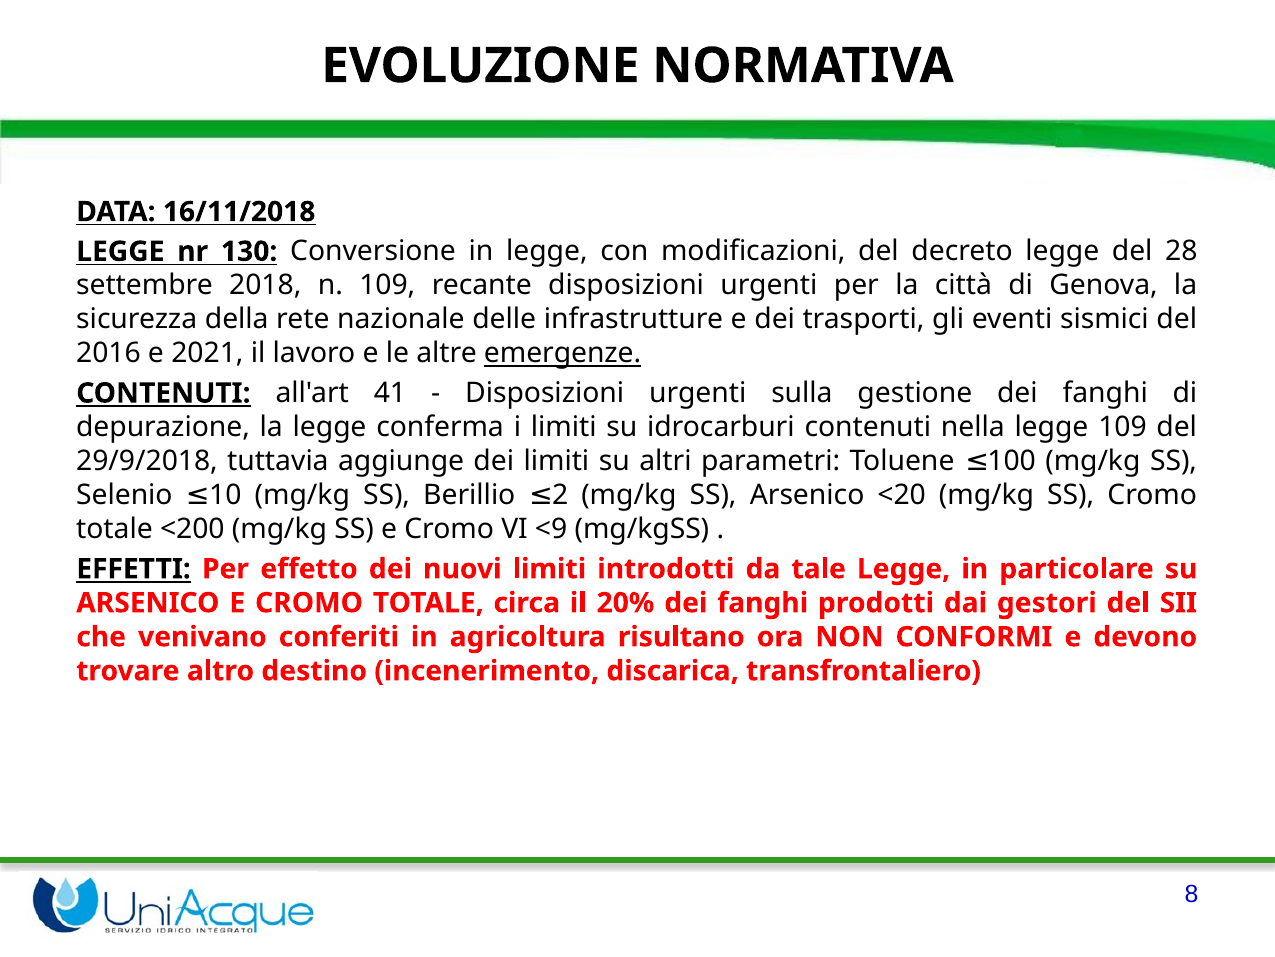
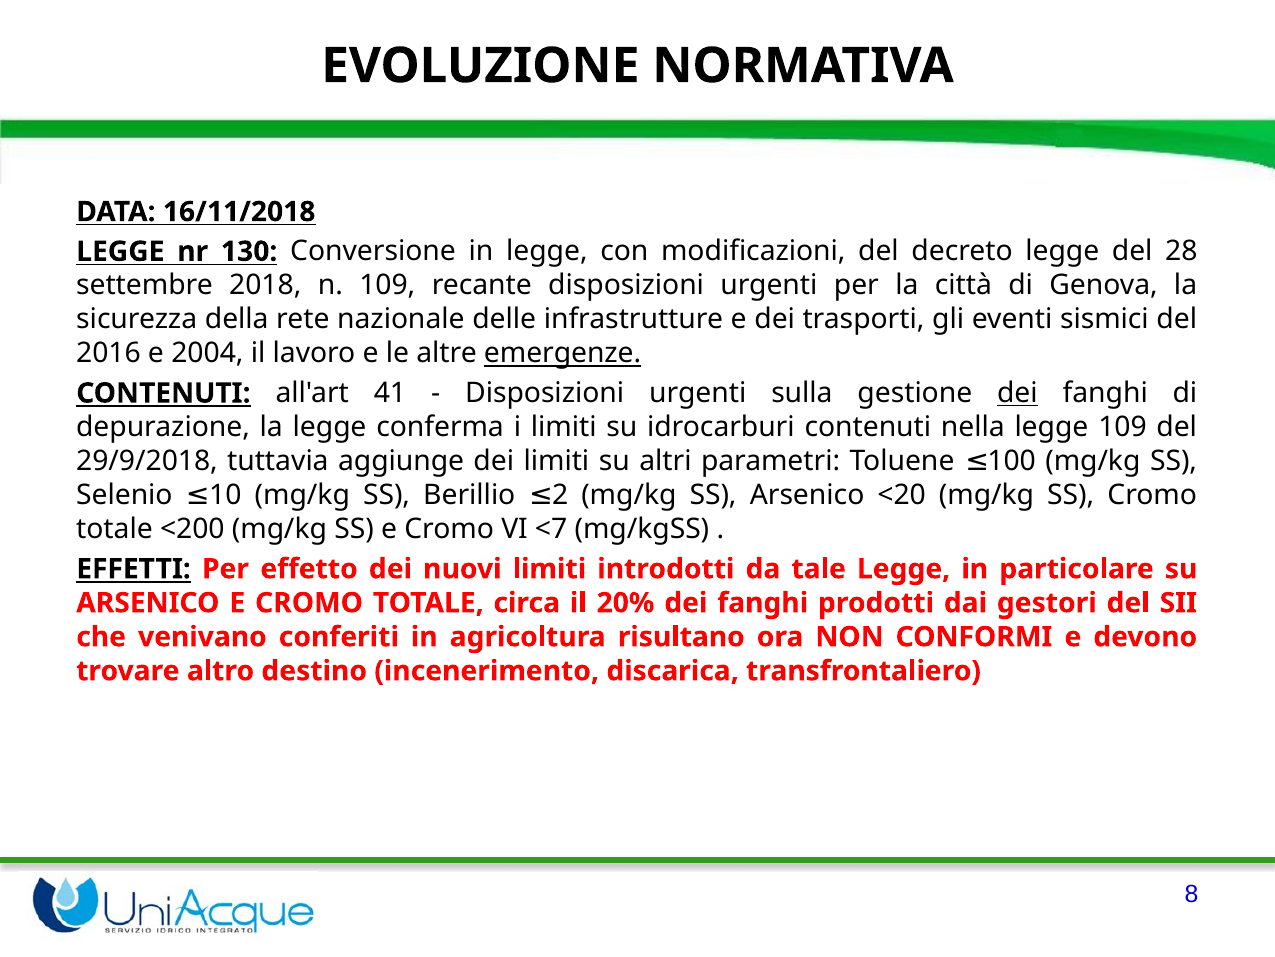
2021: 2021 -> 2004
dei at (1017, 393) underline: none -> present
<9: <9 -> <7
